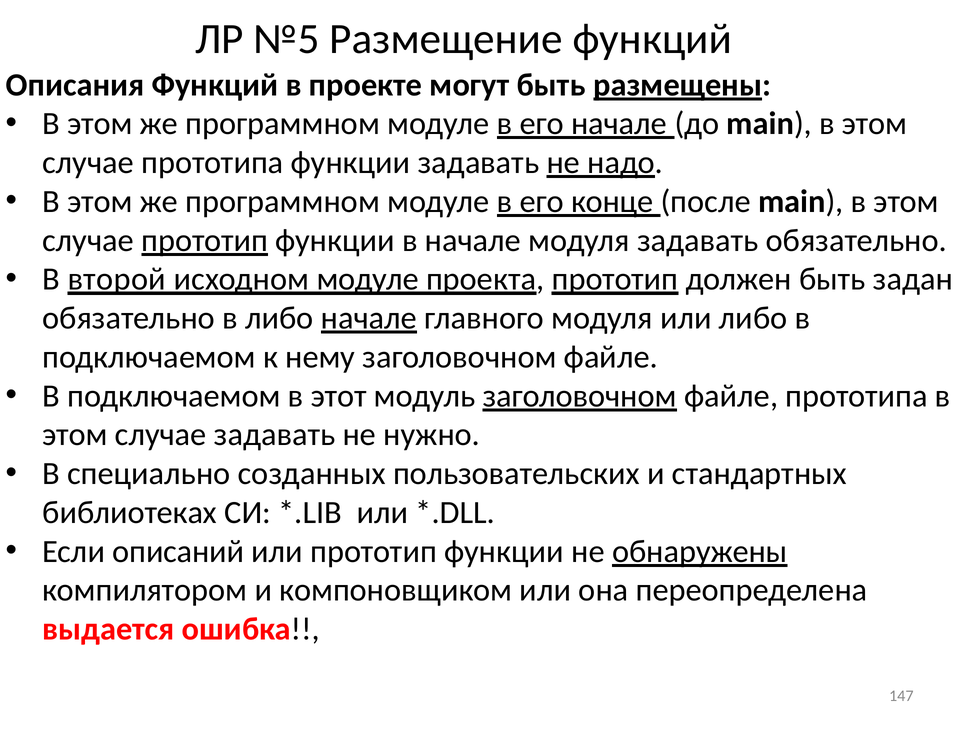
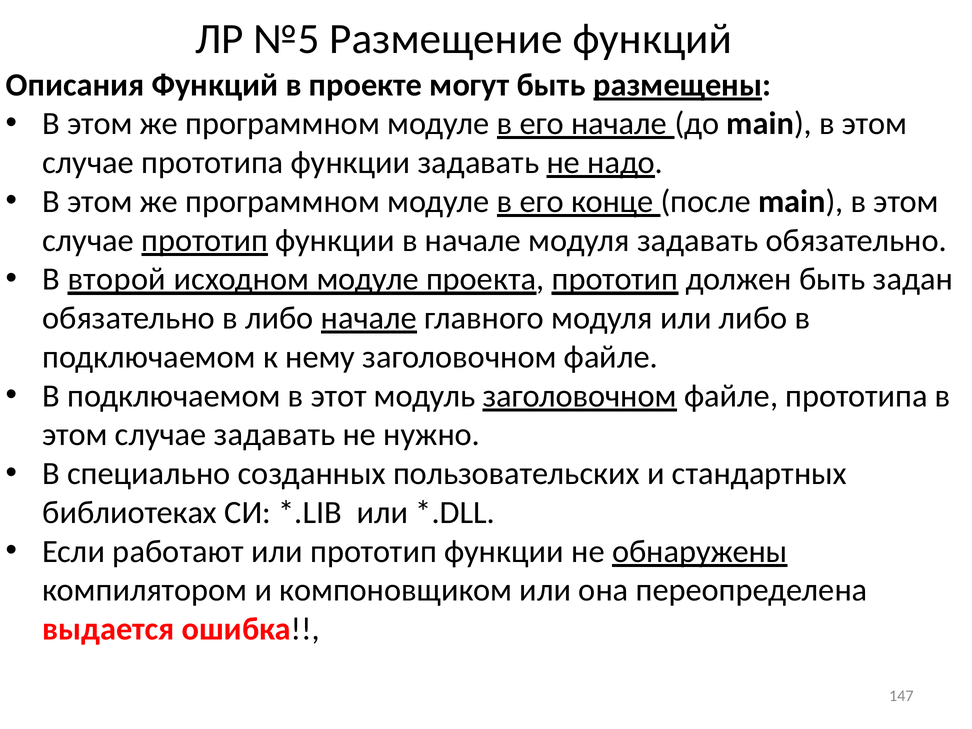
описаний: описаний -> работают
